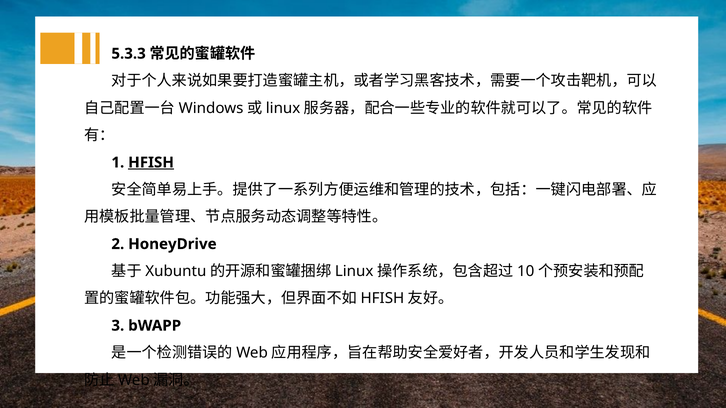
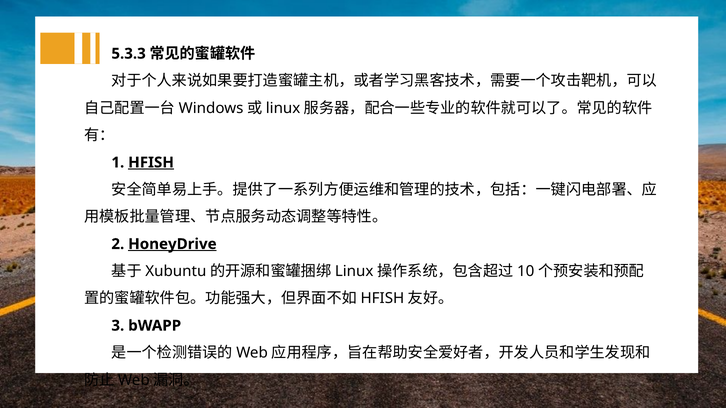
HoneyDrive underline: none -> present
